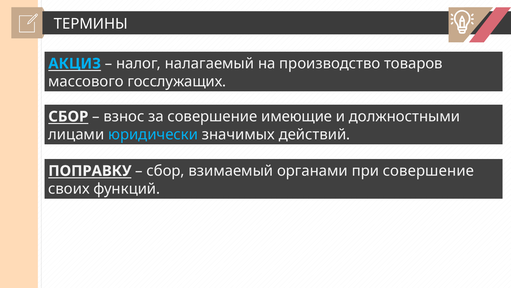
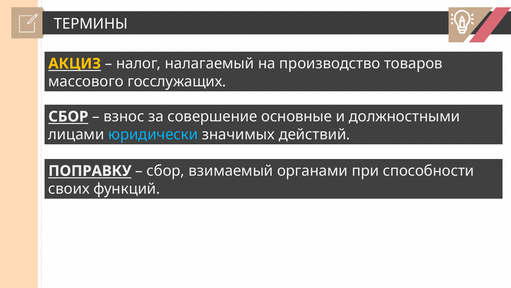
АКЦИЗ colour: light blue -> yellow
имеющие: имеющие -> основные
при совершение: совершение -> способности
